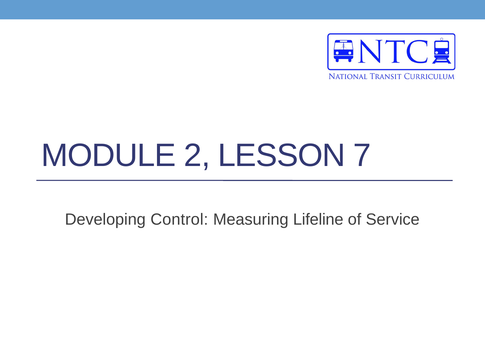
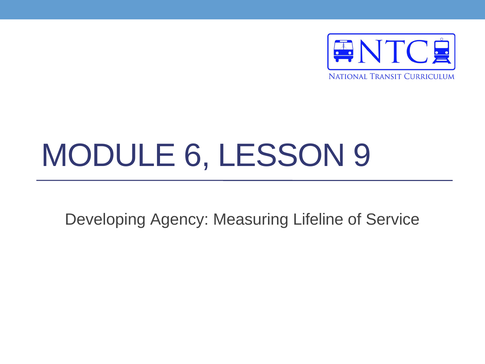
2: 2 -> 6
7: 7 -> 9
Control: Control -> Agency
